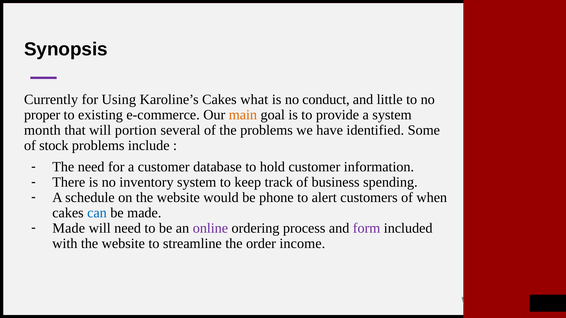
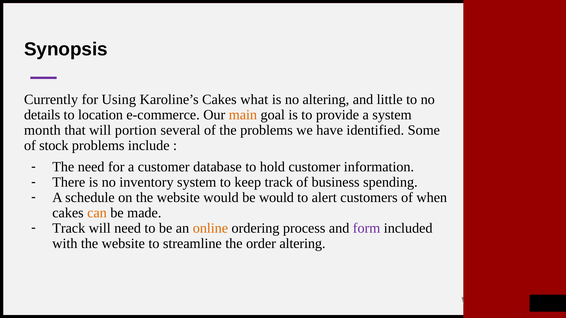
no conduct: conduct -> altering
proper: proper -> details
existing: existing -> location
be phone: phone -> would
can colour: blue -> orange
Made at (69, 228): Made -> Track
online colour: purple -> orange
order income: income -> altering
